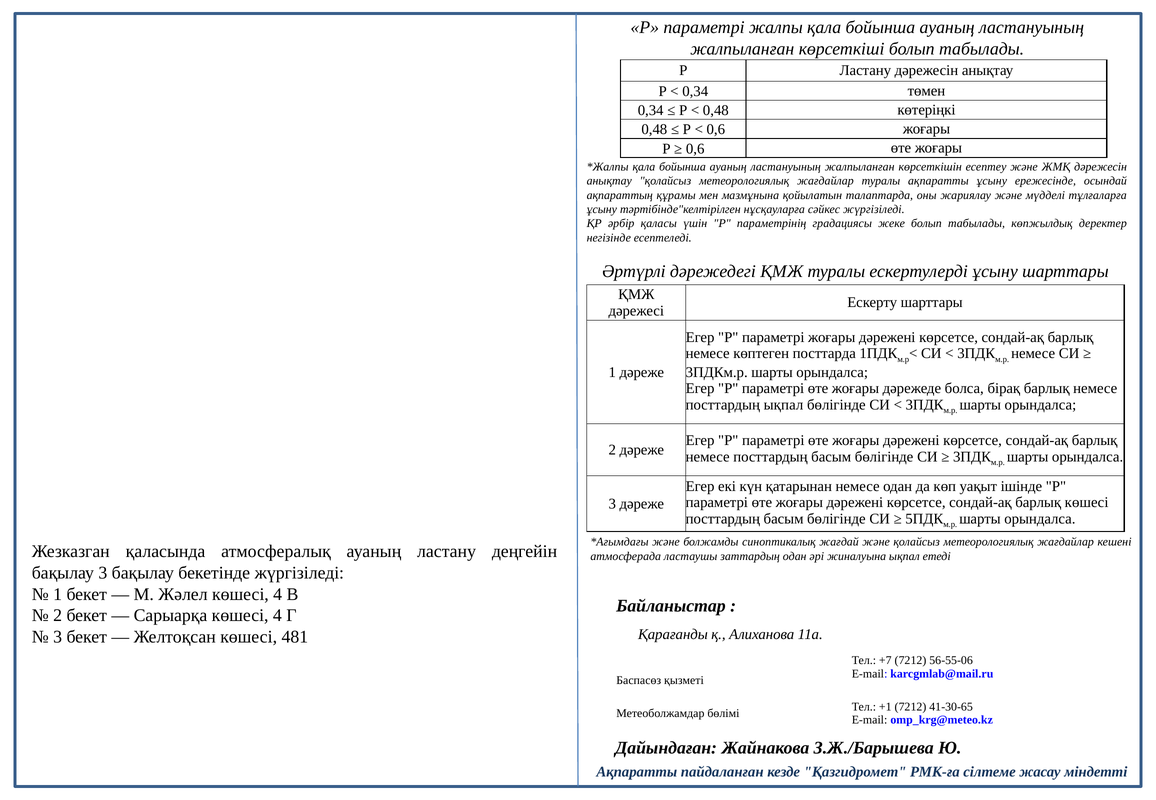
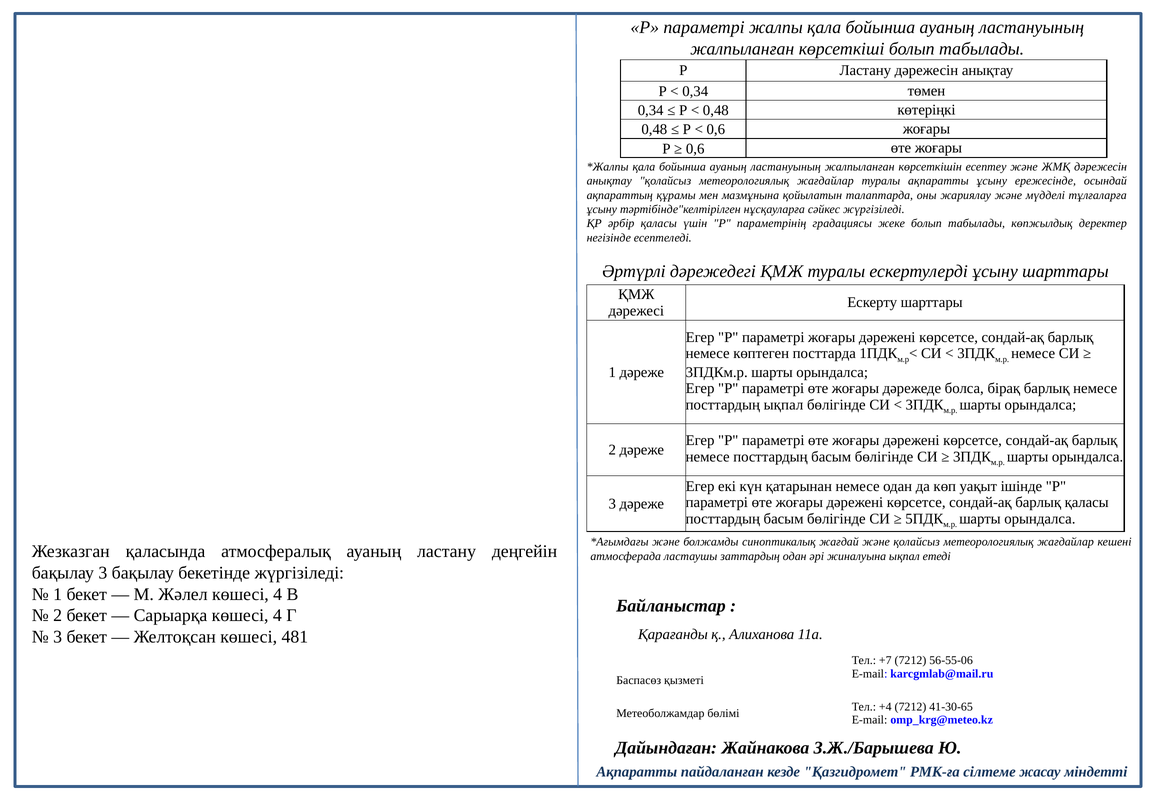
барлық көшесі: көшесі -> қаласы
+1: +1 -> +4
